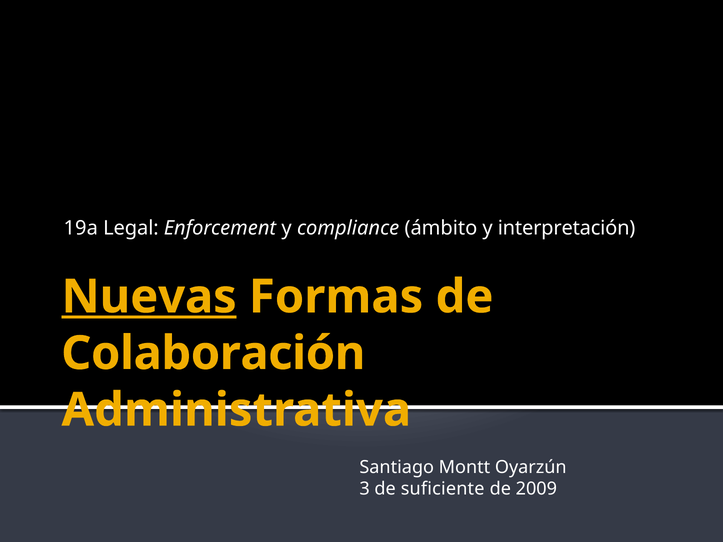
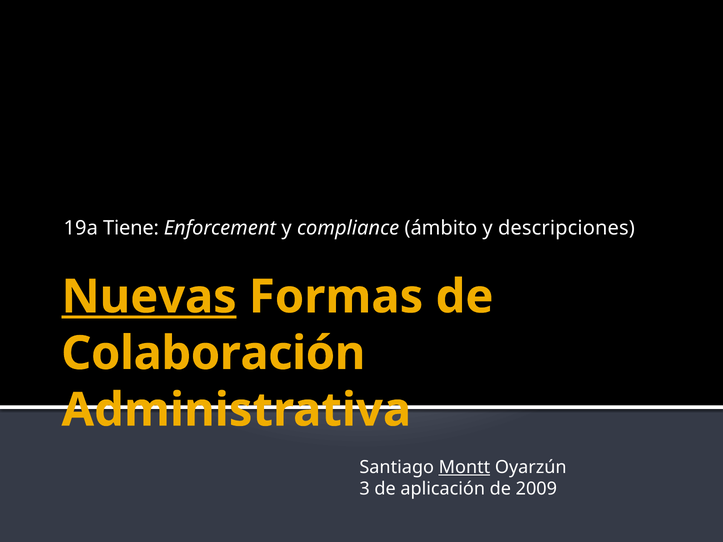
Legal: Legal -> Tiene
interpretación: interpretación -> descripciones
Montt underline: none -> present
suficiente: suficiente -> aplicación
